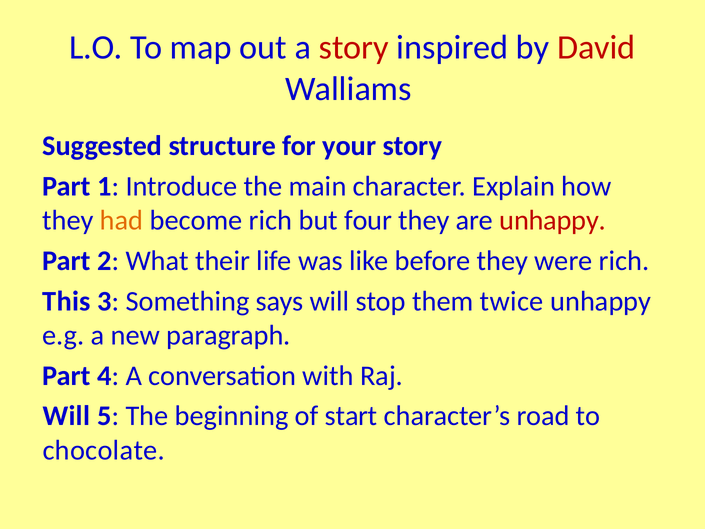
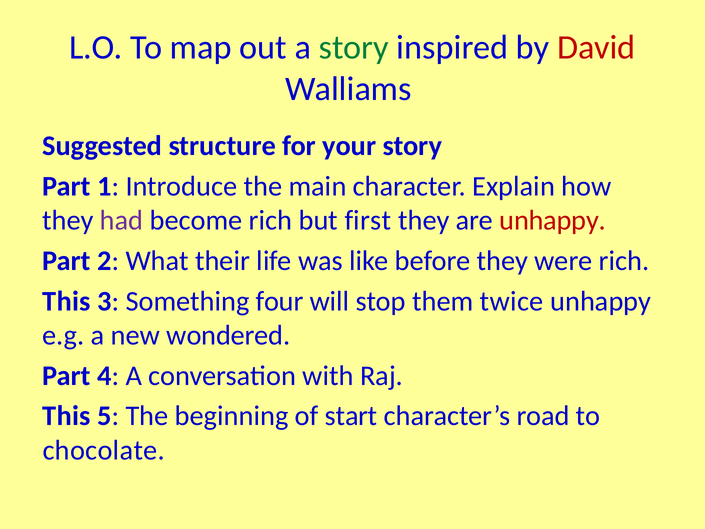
story at (354, 48) colour: red -> green
had colour: orange -> purple
four: four -> first
says: says -> four
paragraph: paragraph -> wondered
Will at (66, 416): Will -> This
